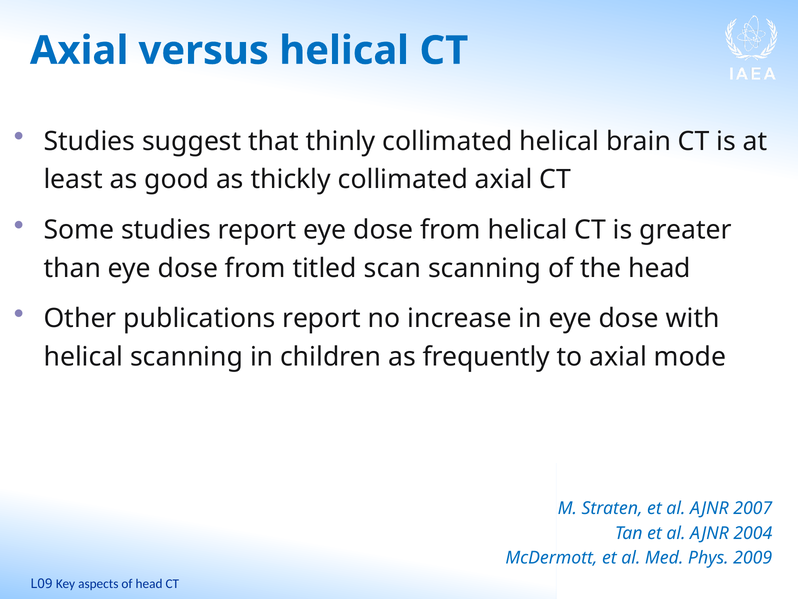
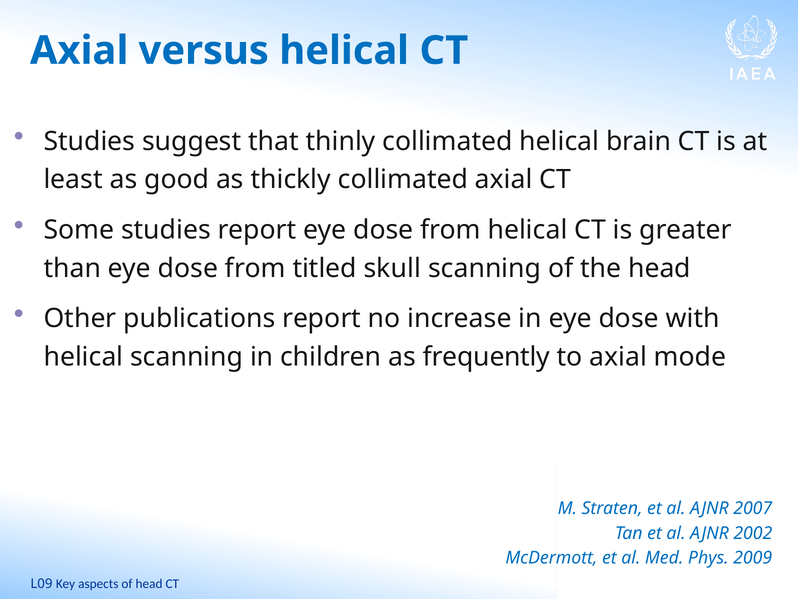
scan: scan -> skull
2004: 2004 -> 2002
